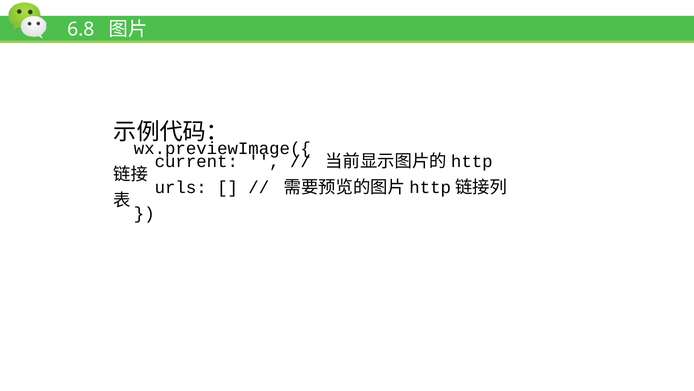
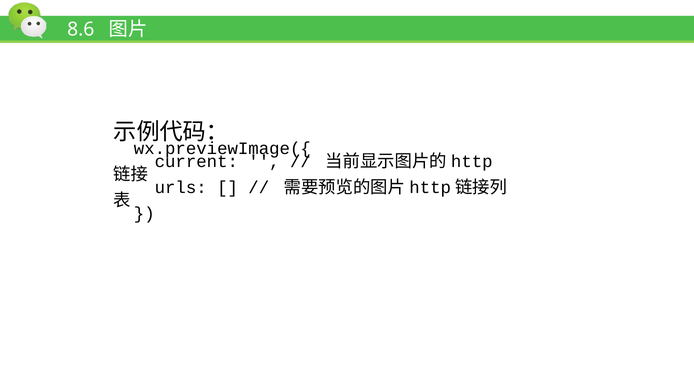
6.8: 6.8 -> 8.6
